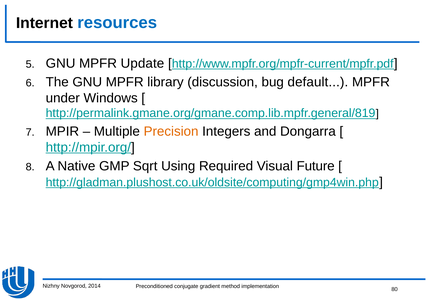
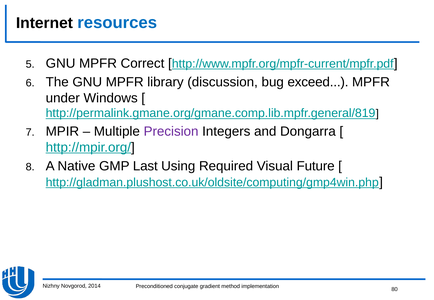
Update: Update -> Correct
default: default -> exceed
Precision colour: orange -> purple
Sqrt: Sqrt -> Last
